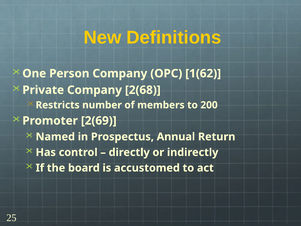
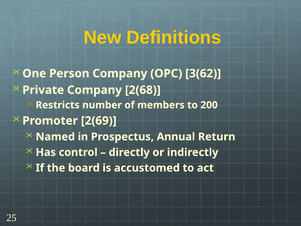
1(62: 1(62 -> 3(62
